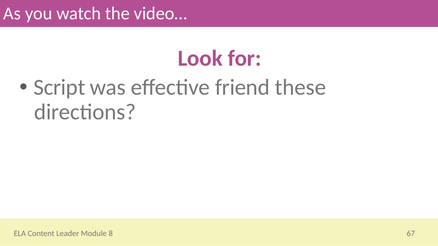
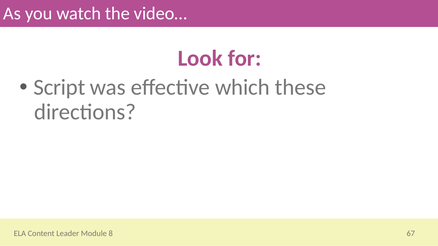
friend: friend -> which
